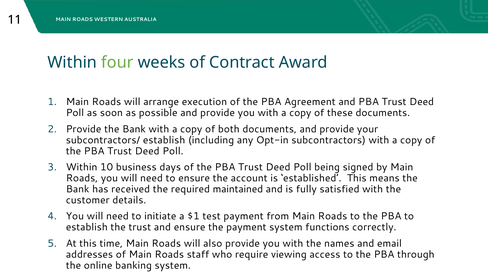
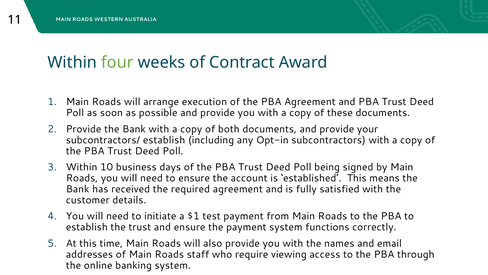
required maintained: maintained -> agreement
